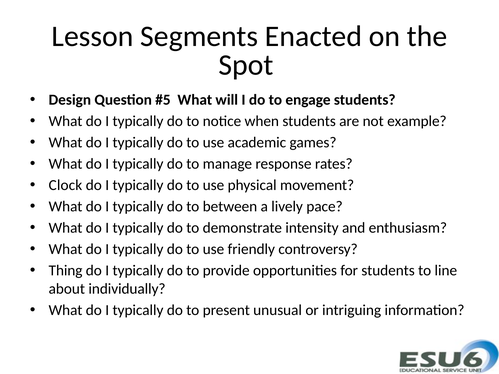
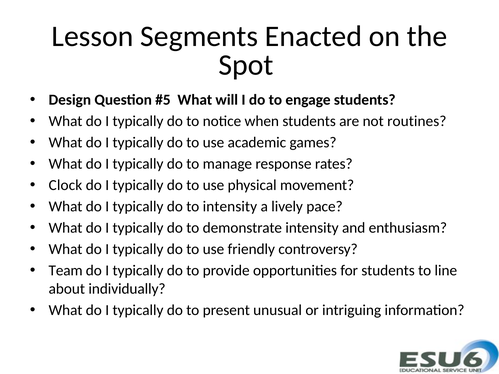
example: example -> routines
to between: between -> intensity
Thing: Thing -> Team
